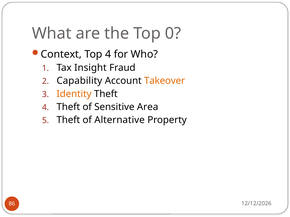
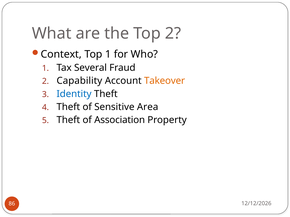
Top 0: 0 -> 2
Top 4: 4 -> 1
Insight: Insight -> Several
Identity colour: orange -> blue
Alternative: Alternative -> Association
